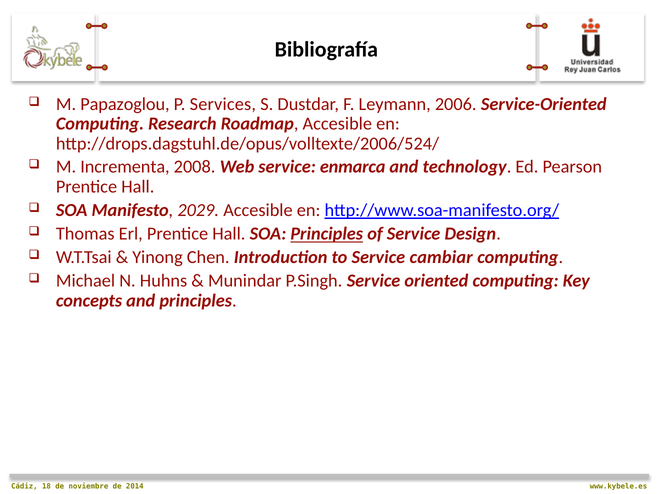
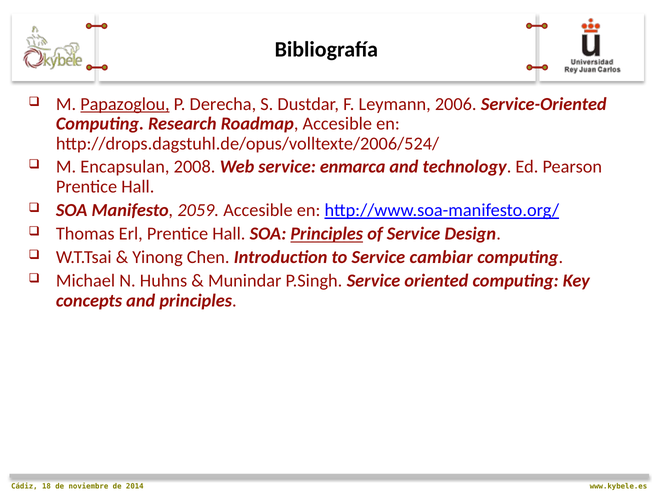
Papazoglou underline: none -> present
Services: Services -> Derecha
Incrementa: Incrementa -> Encapsulan
2029: 2029 -> 2059
